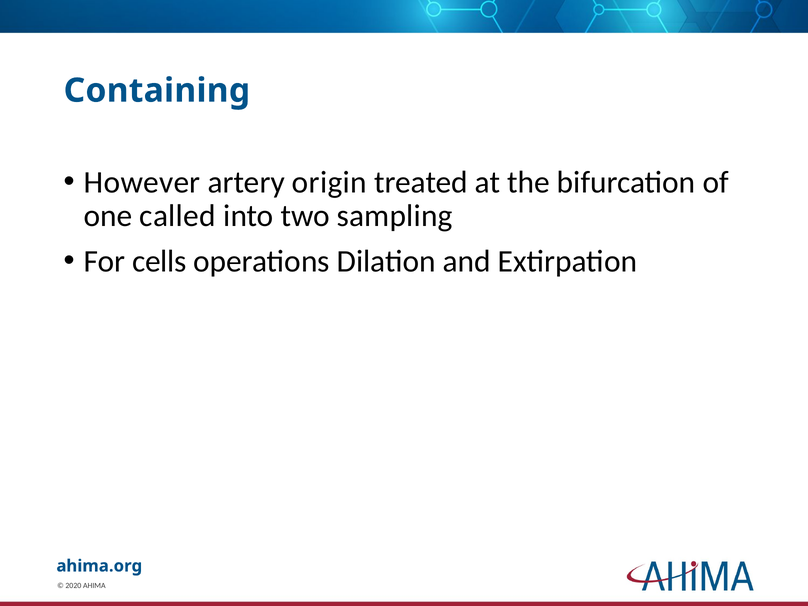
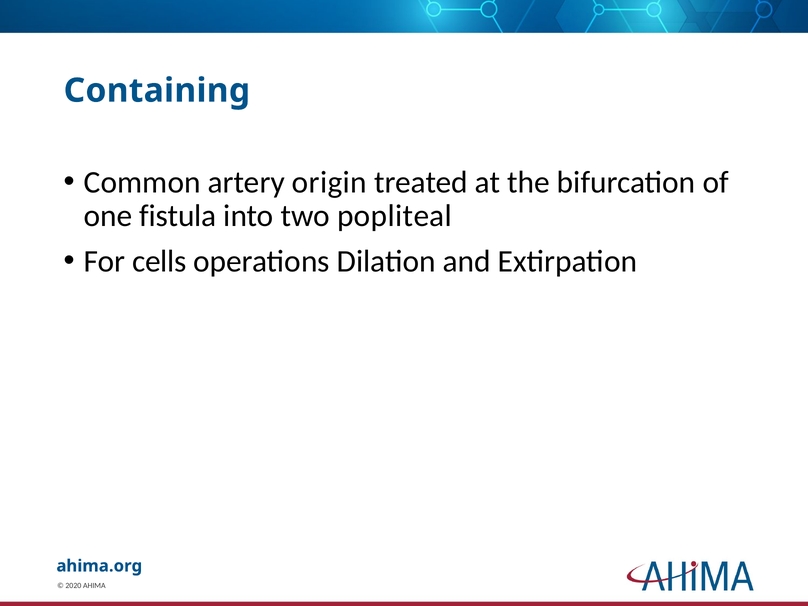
However: However -> Common
called: called -> fistula
sampling: sampling -> popliteal
